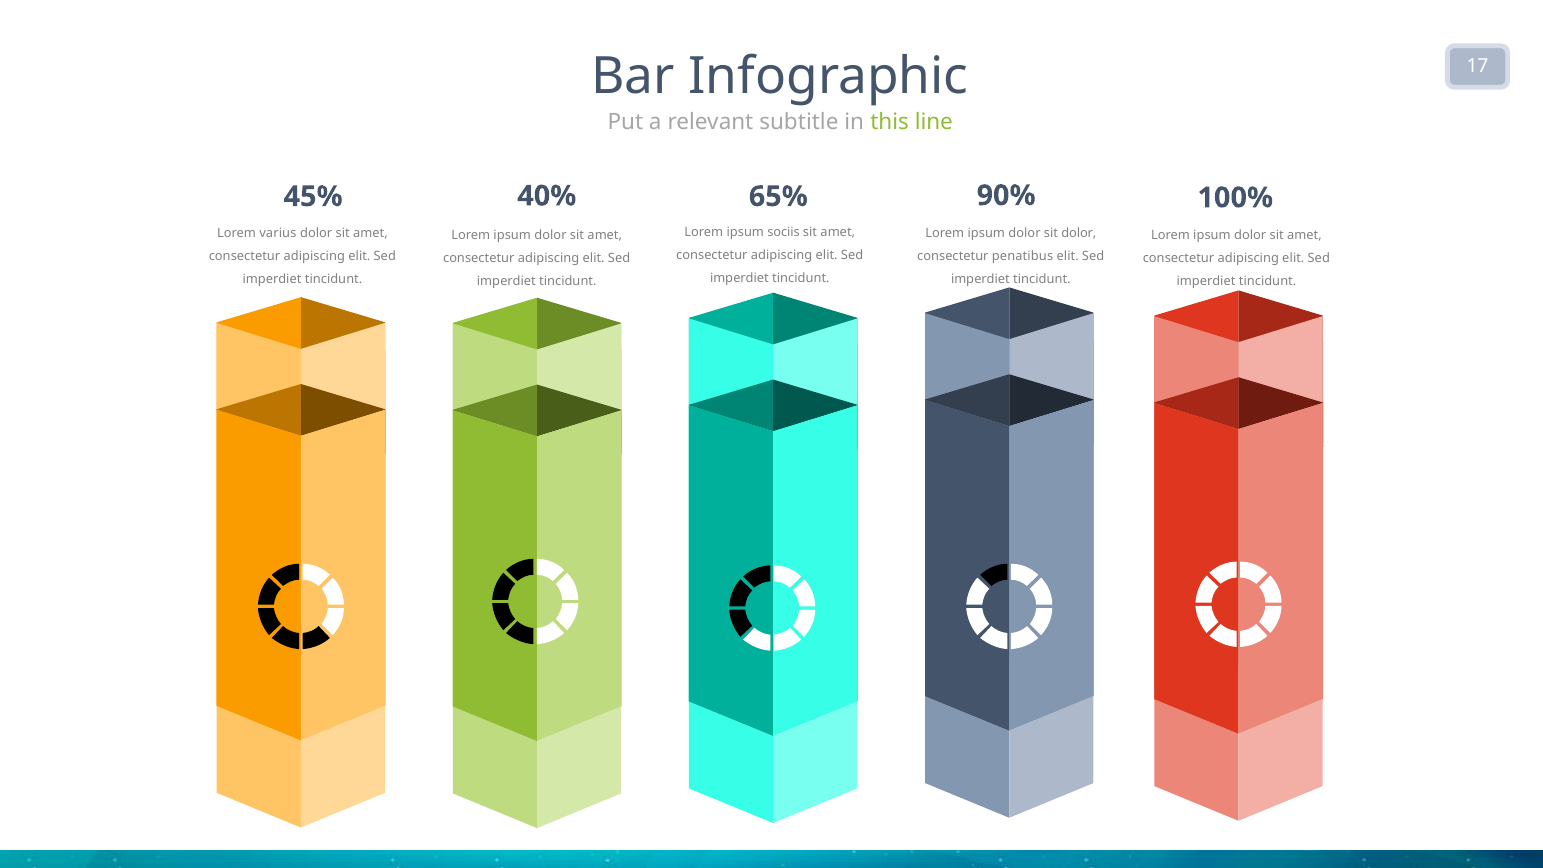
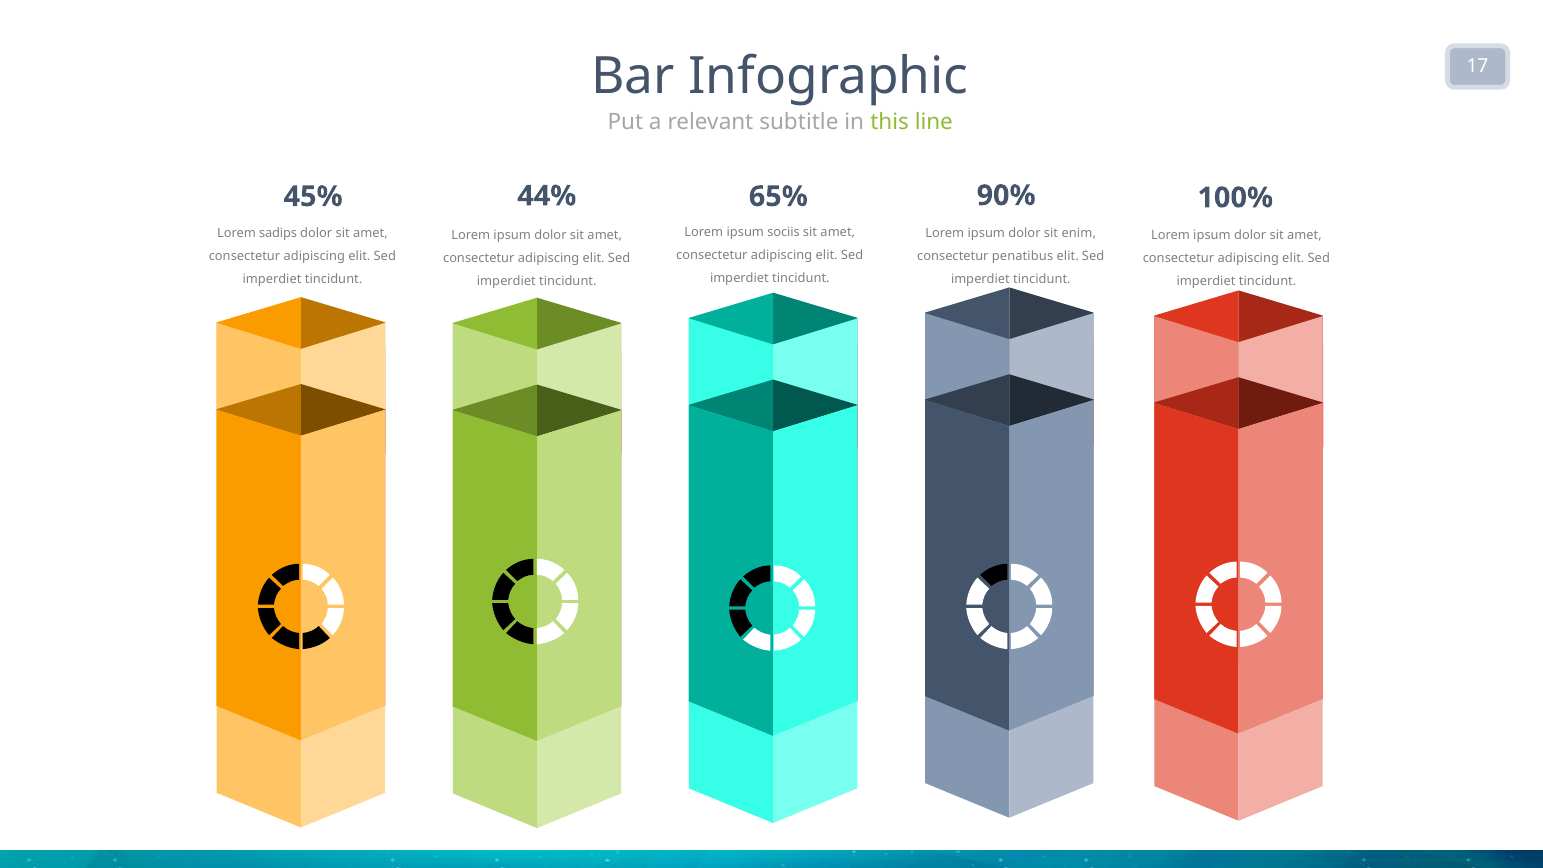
40%: 40% -> 44%
varius: varius -> sadips
sit dolor: dolor -> enim
